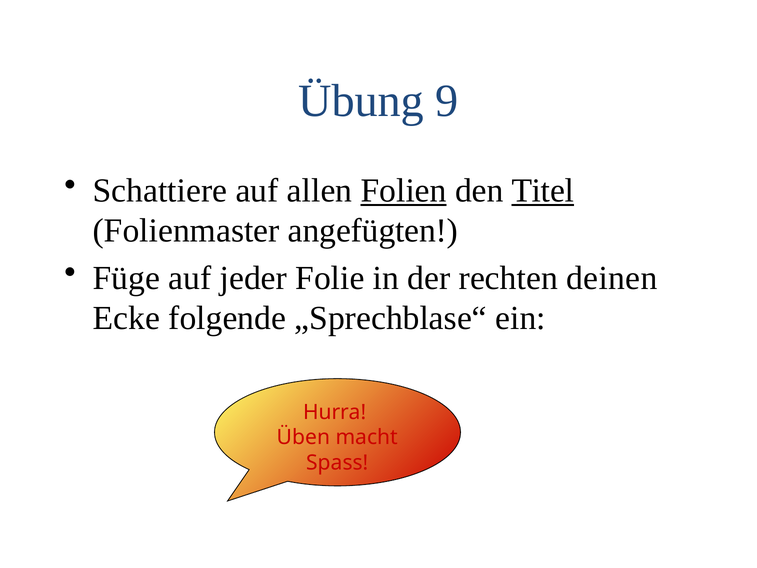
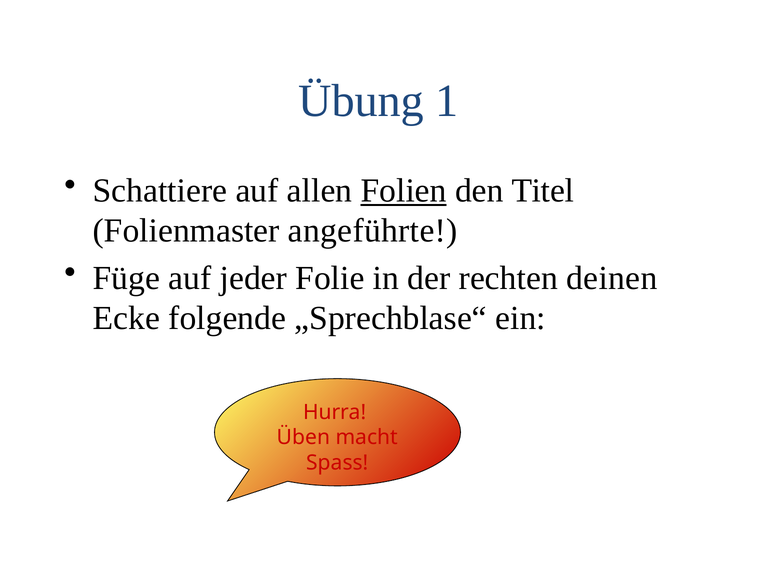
9: 9 -> 1
Titel underline: present -> none
angefügten: angefügten -> angeführte
